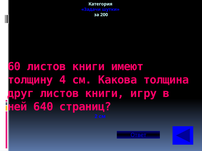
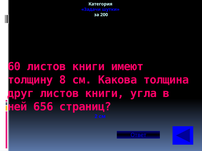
4: 4 -> 8
игру: игру -> угла
640: 640 -> 656
